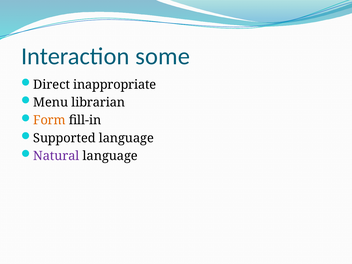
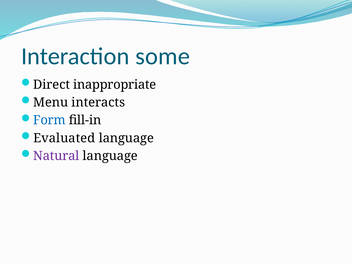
librarian: librarian -> interacts
Form colour: orange -> blue
Supported: Supported -> Evaluated
